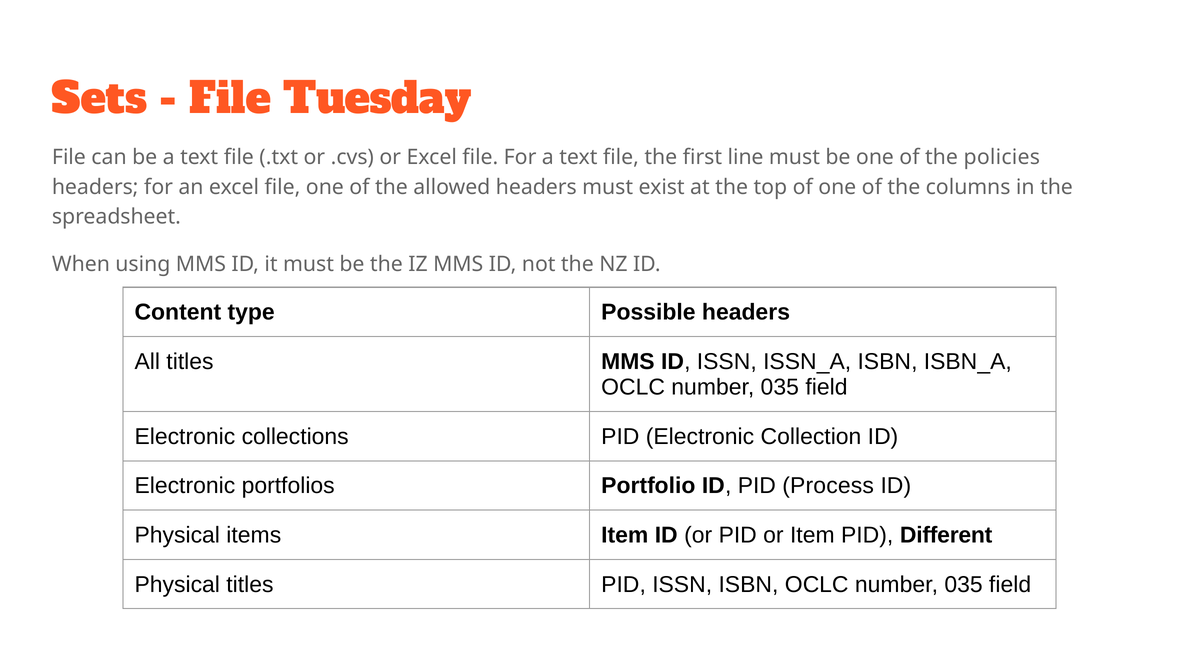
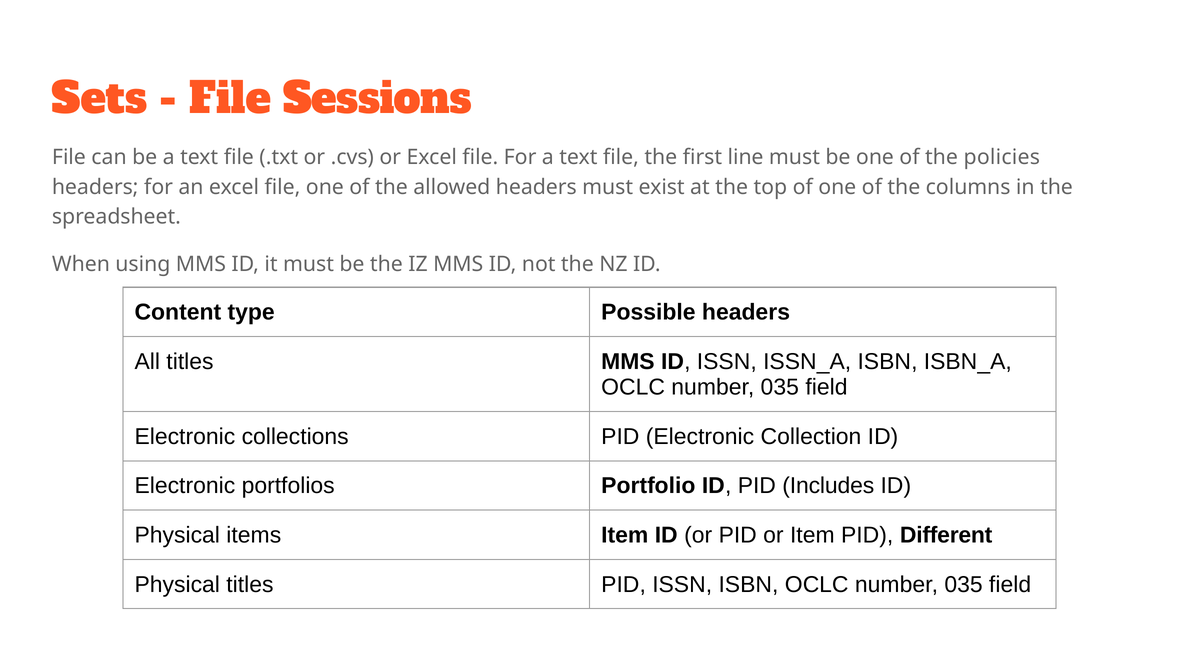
Tuesday: Tuesday -> Sessions
Process: Process -> Includes
